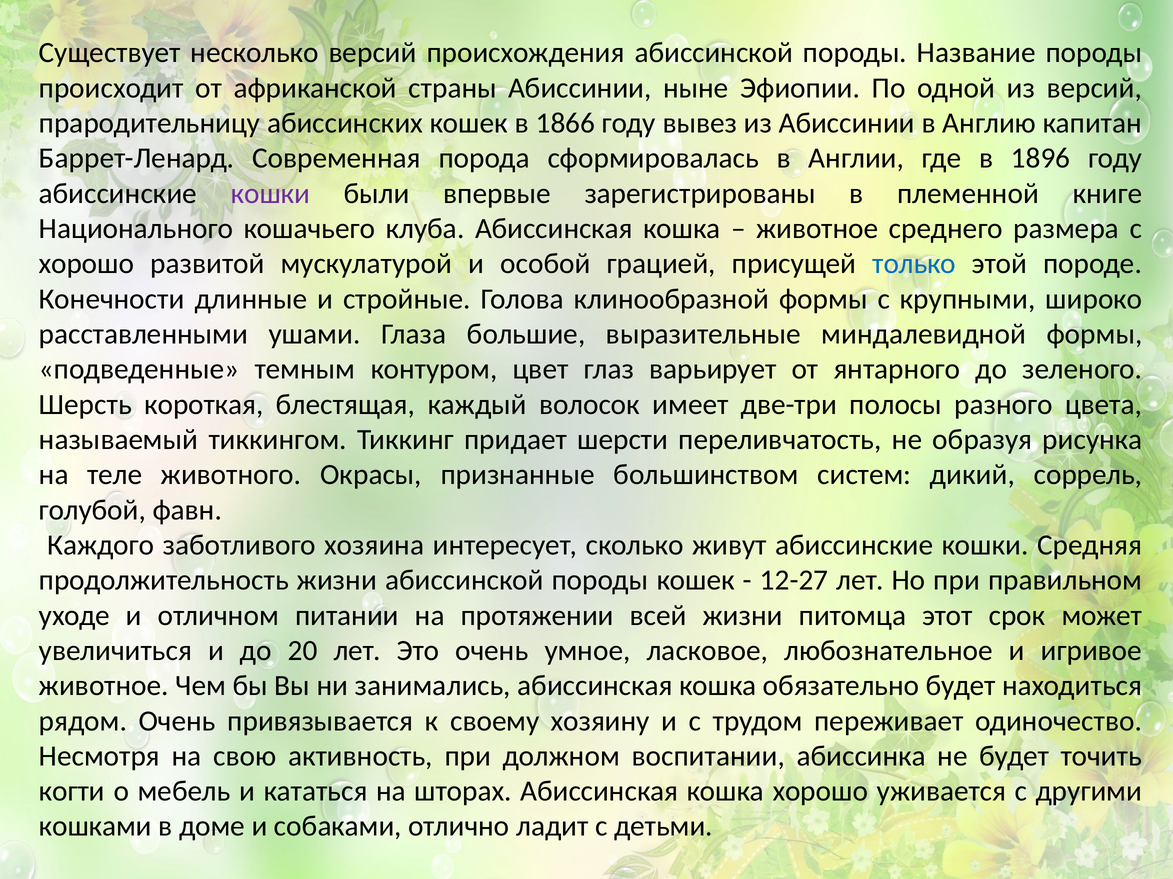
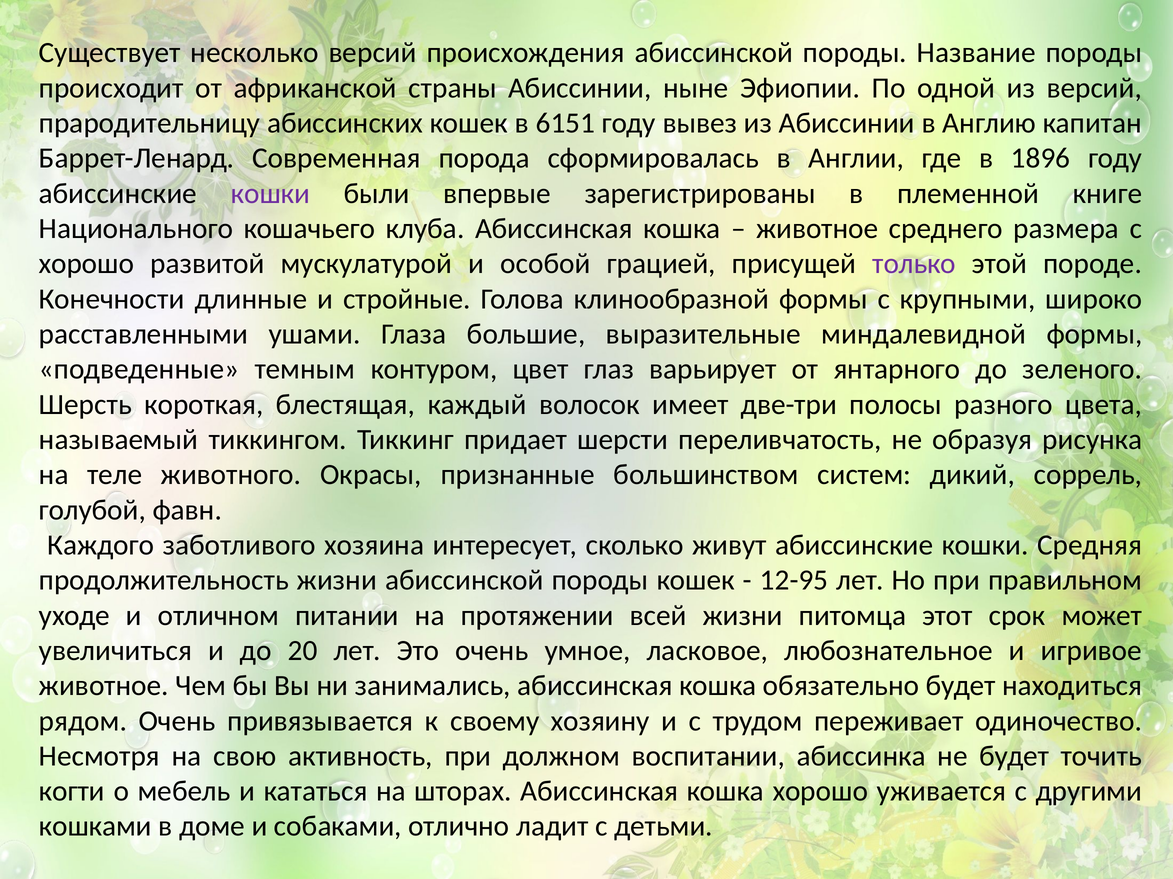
1866: 1866 -> 6151
только colour: blue -> purple
12-27: 12-27 -> 12-95
